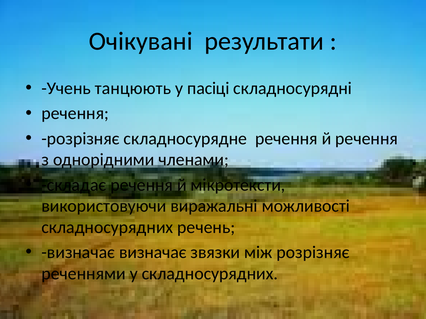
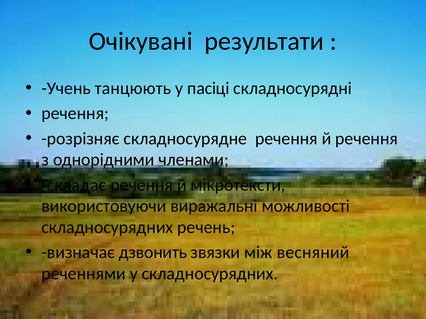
визначає визначає: визначає -> дзвонить
між розрізняє: розрізняє -> весняний
